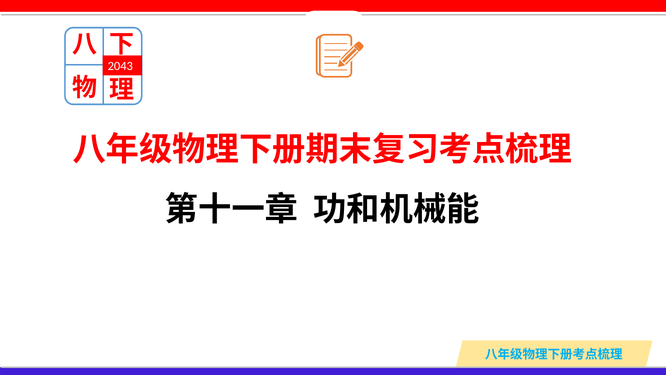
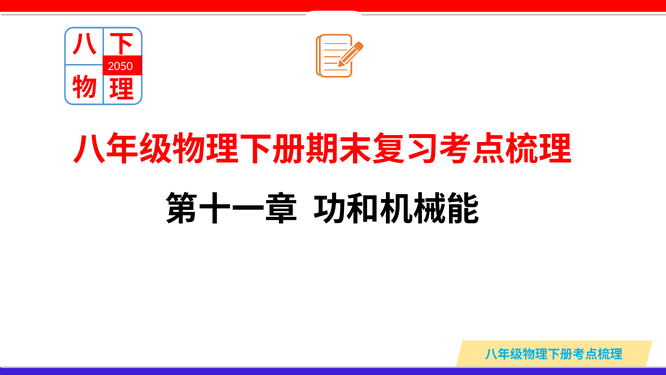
2043: 2043 -> 2050
